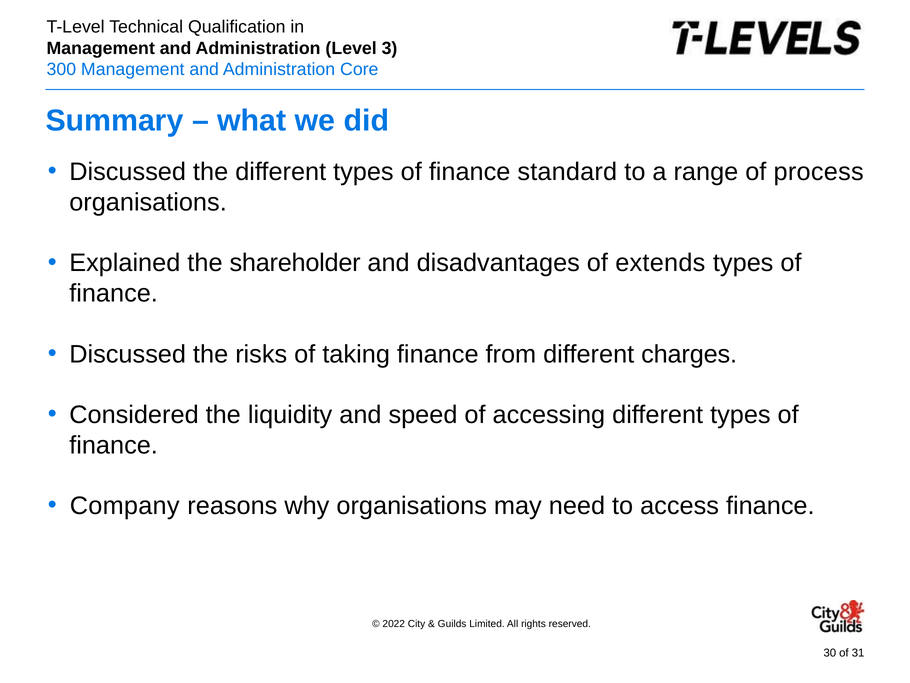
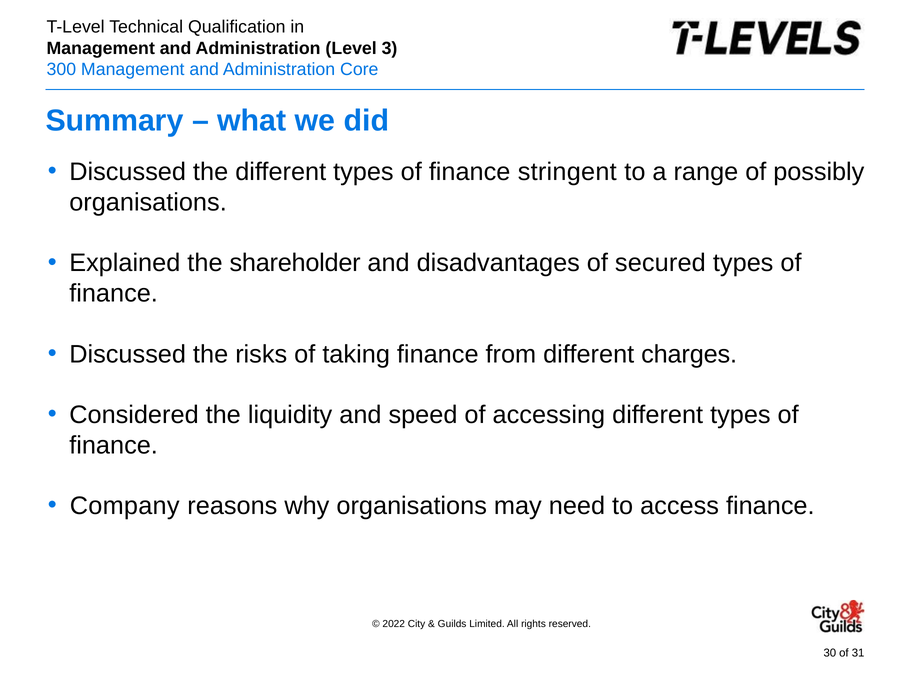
standard: standard -> stringent
process: process -> possibly
extends: extends -> secured
